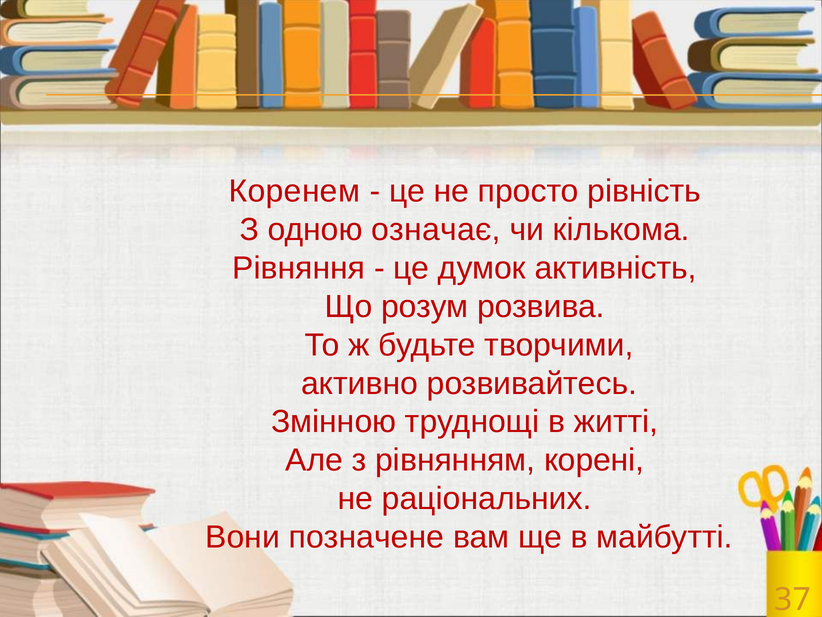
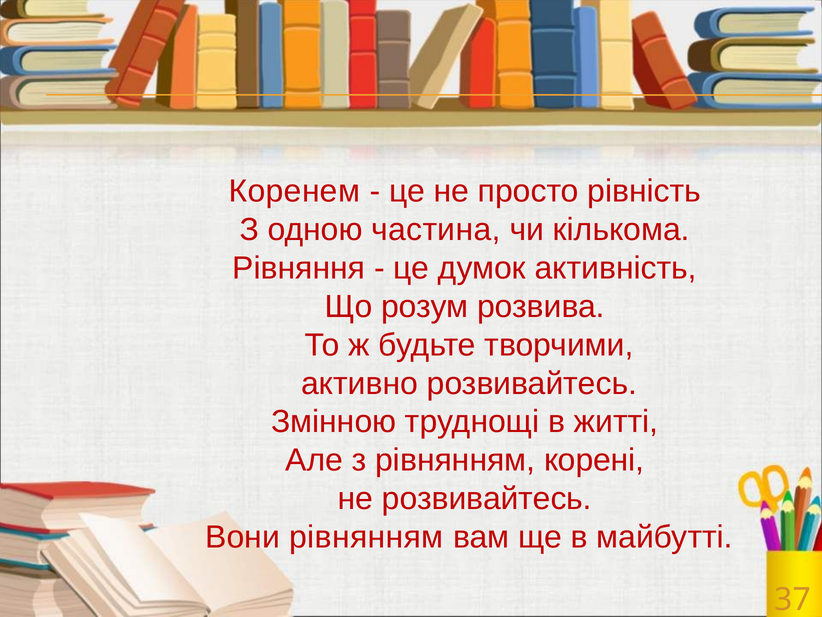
означає: означає -> частина
не раціональних: раціональних -> розвивайтесь
Вони позначене: позначене -> рівнянням
